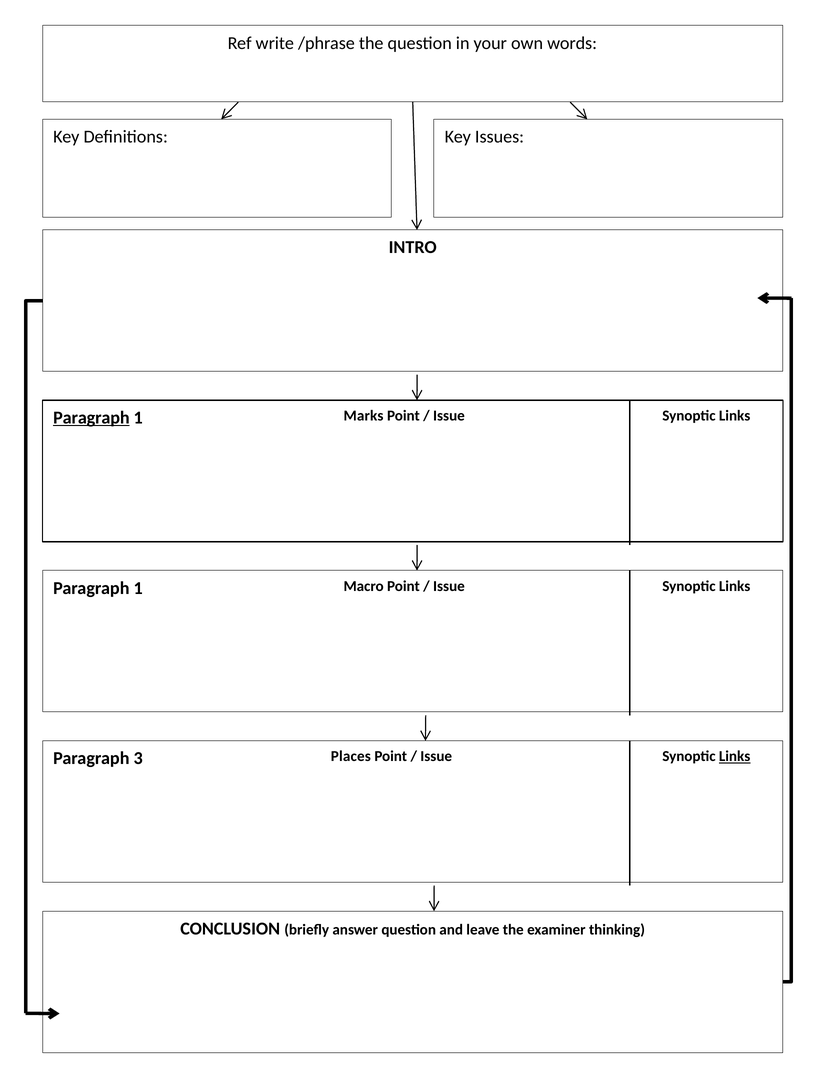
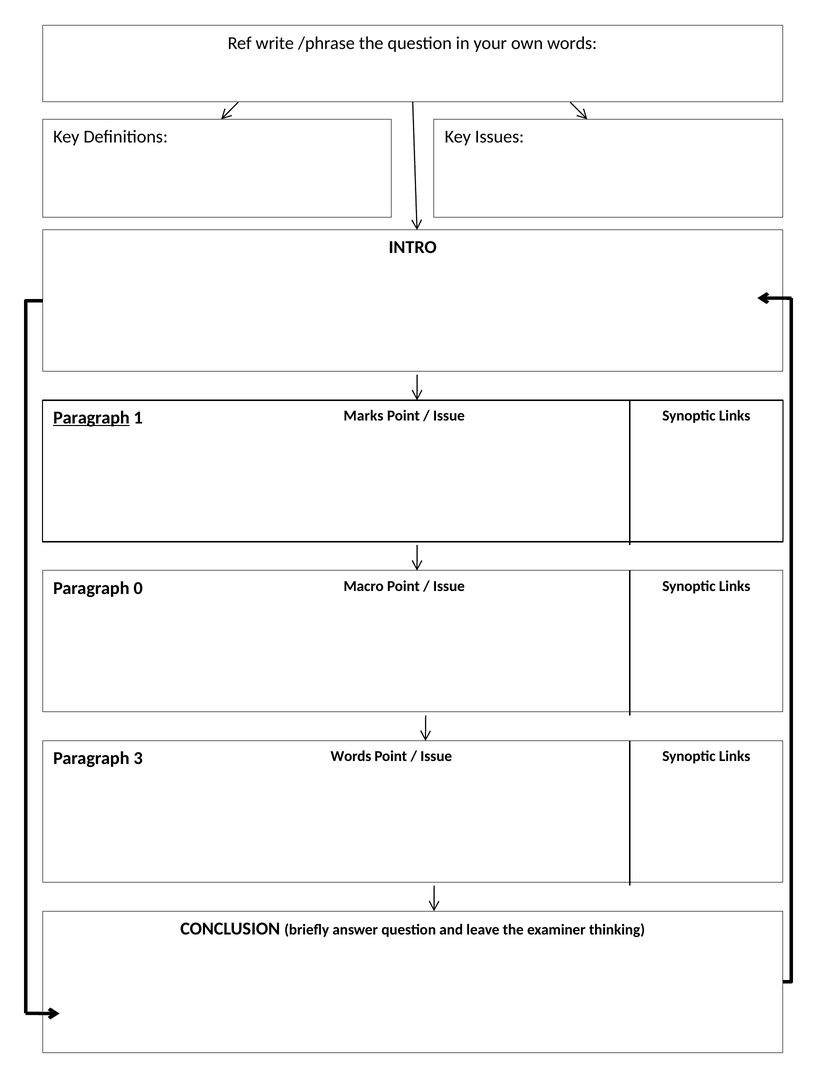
1 at (138, 588): 1 -> 0
Places at (351, 756): Places -> Words
Links at (735, 756) underline: present -> none
